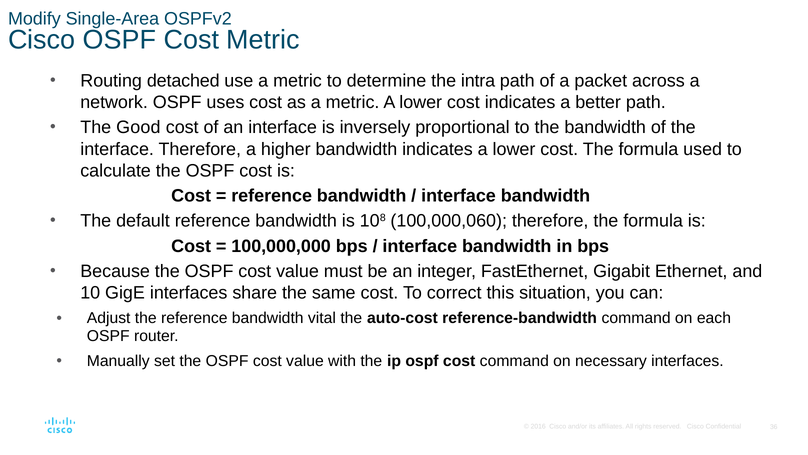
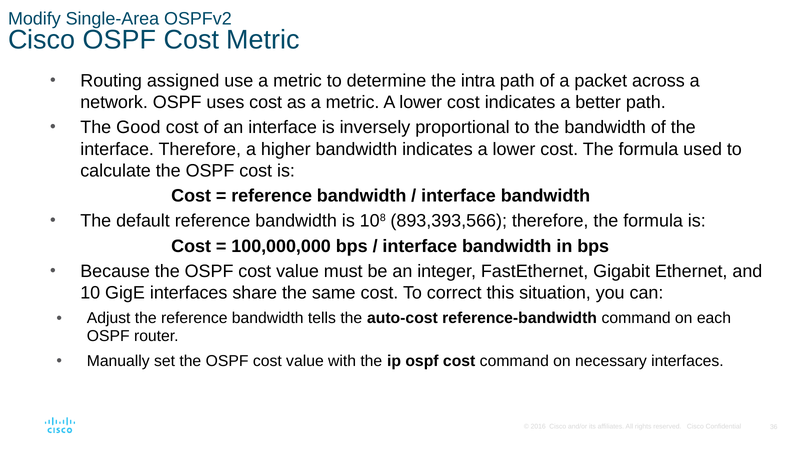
detached: detached -> assigned
100,000,060: 100,000,060 -> 893,393,566
vital: vital -> tells
